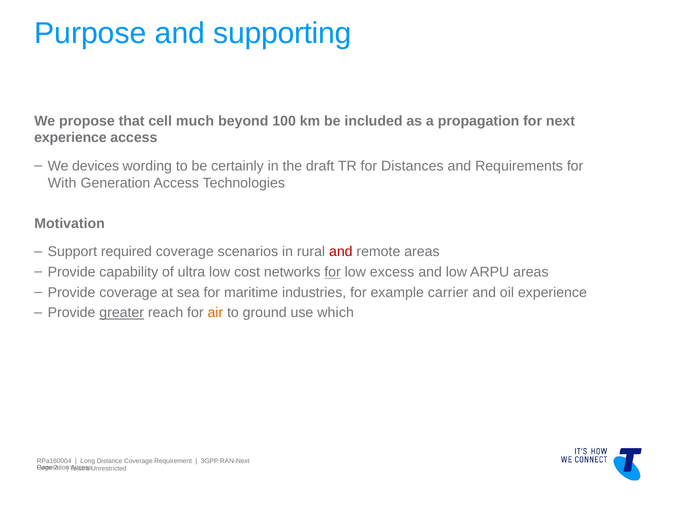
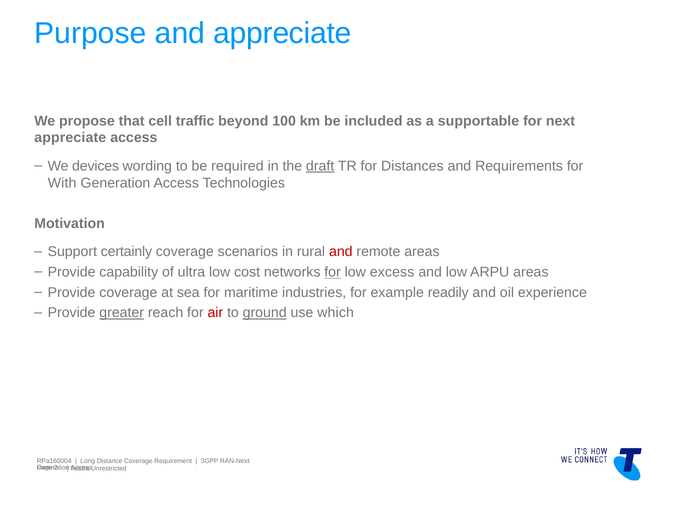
and supporting: supporting -> appreciate
much: much -> traffic
propagation: propagation -> supportable
experience at (70, 138): experience -> appreciate
certainly: certainly -> required
draft underline: none -> present
required: required -> certainly
carrier: carrier -> readily
air colour: orange -> red
ground underline: none -> present
